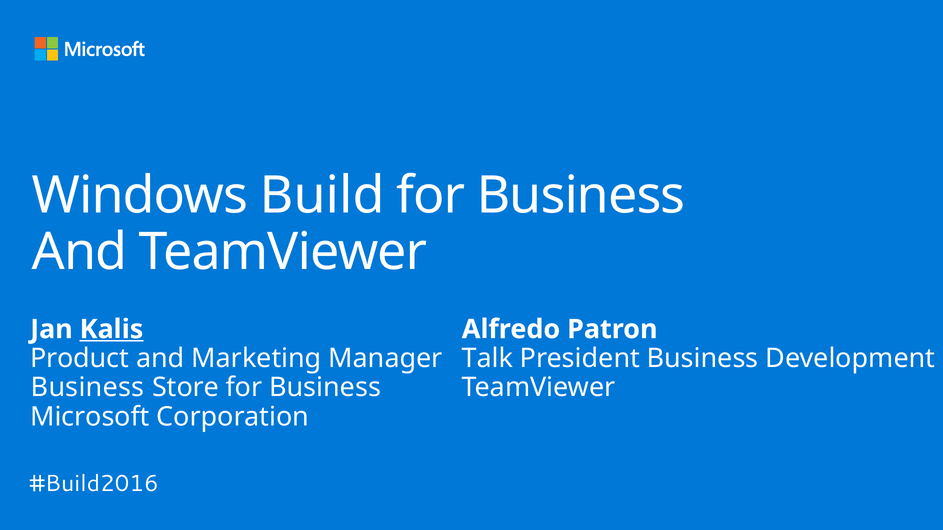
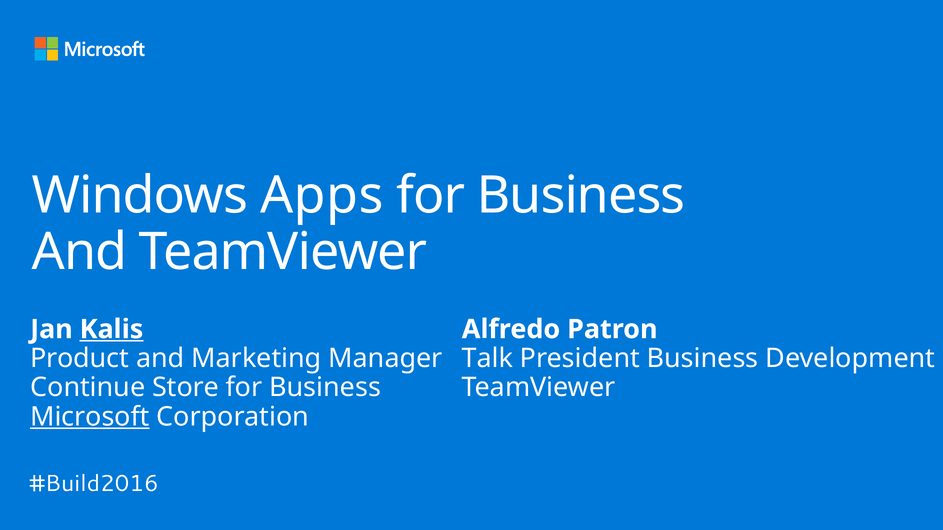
Build: Build -> Apps
Business at (88, 388): Business -> Continue
Microsoft underline: none -> present
